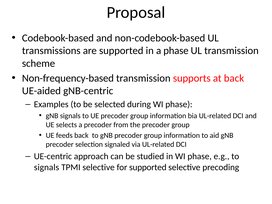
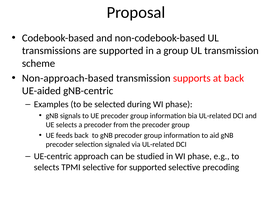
a phase: phase -> group
Non-frequency-based: Non-frequency-based -> Non-approach-based
signals at (47, 167): signals -> selects
